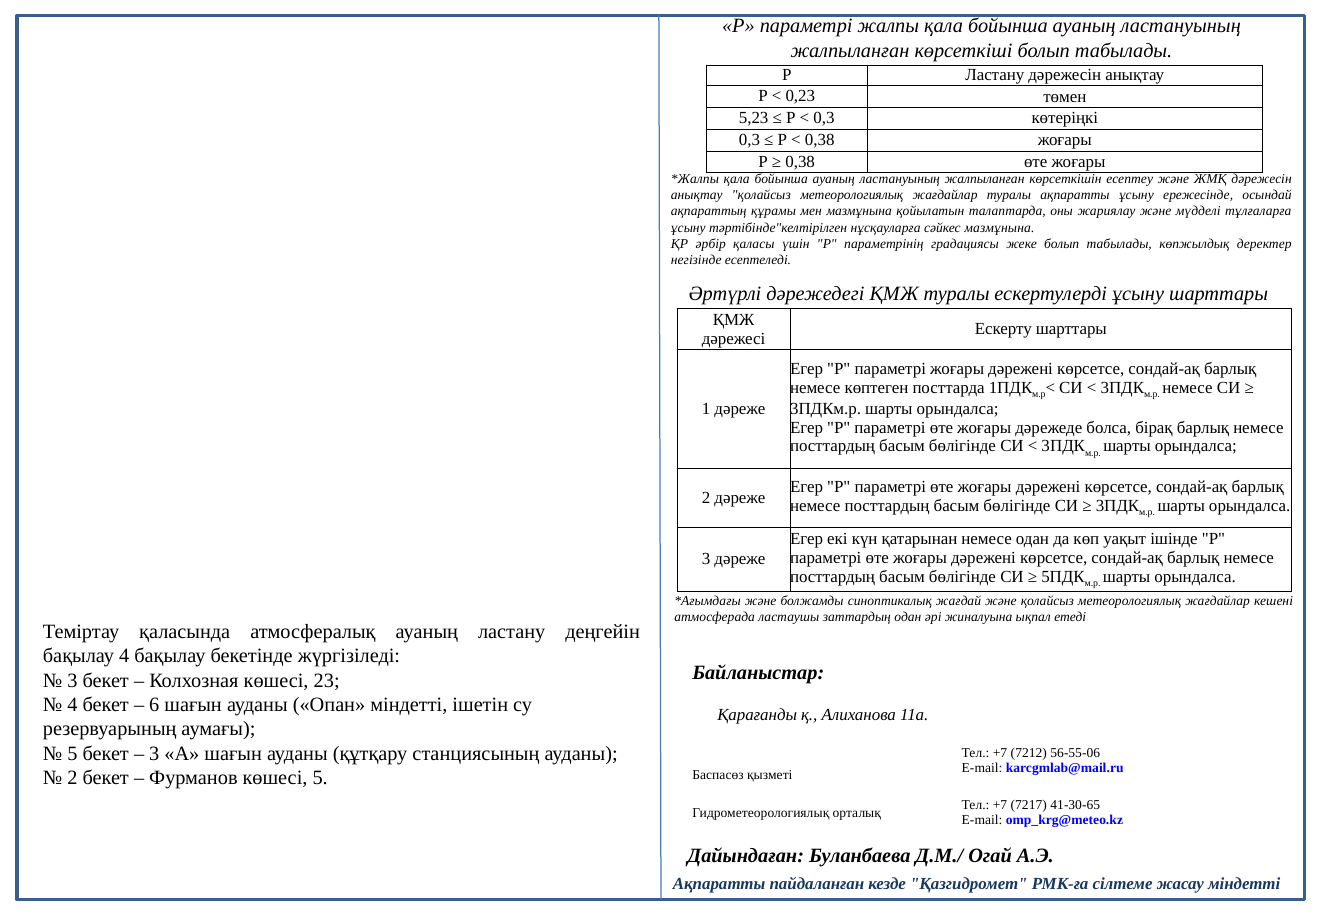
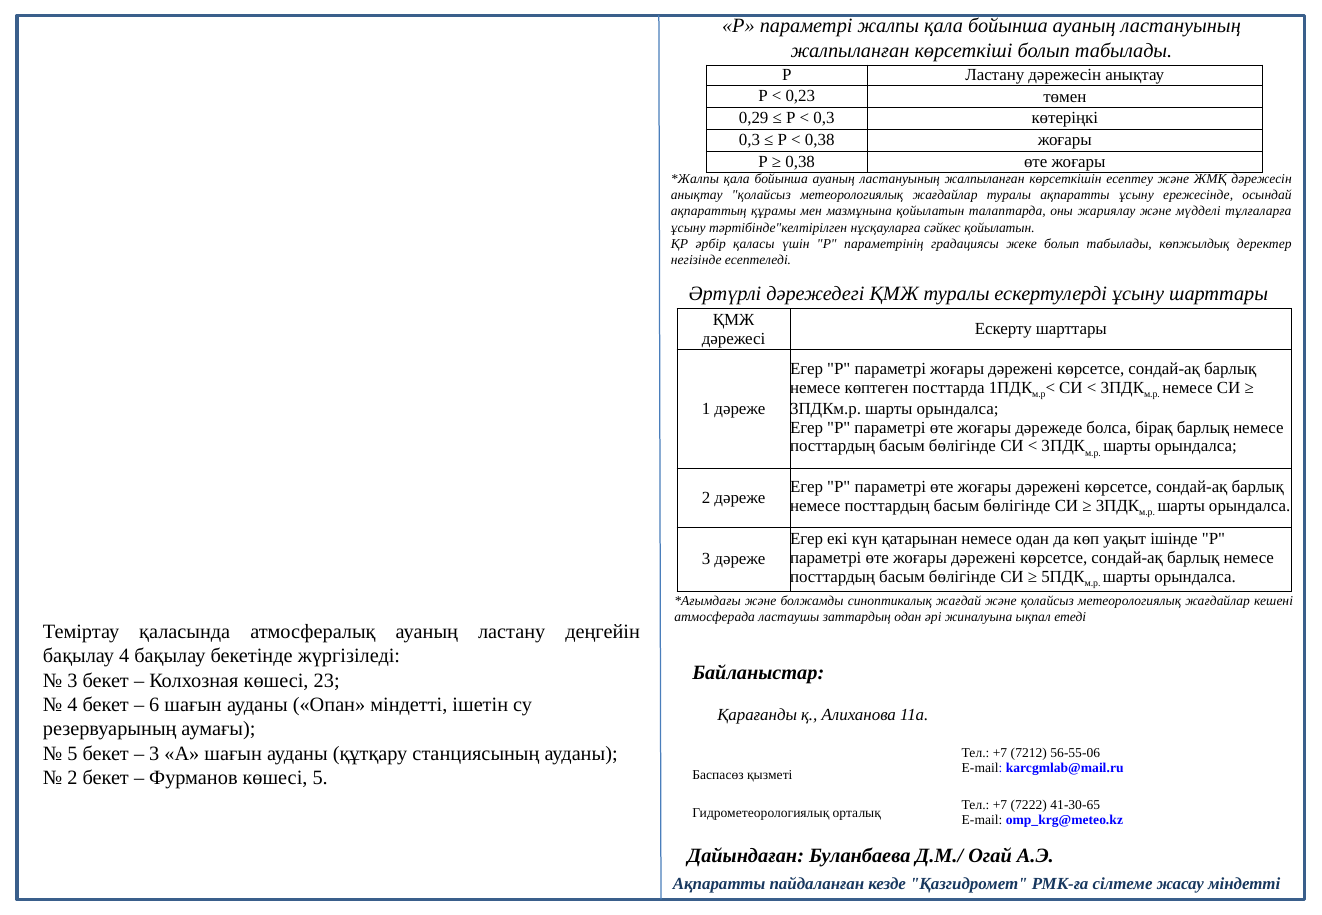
5,23: 5,23 -> 0,29
сәйкес мазмұнына: мазмұнына -> қойылатын
7217: 7217 -> 7222
